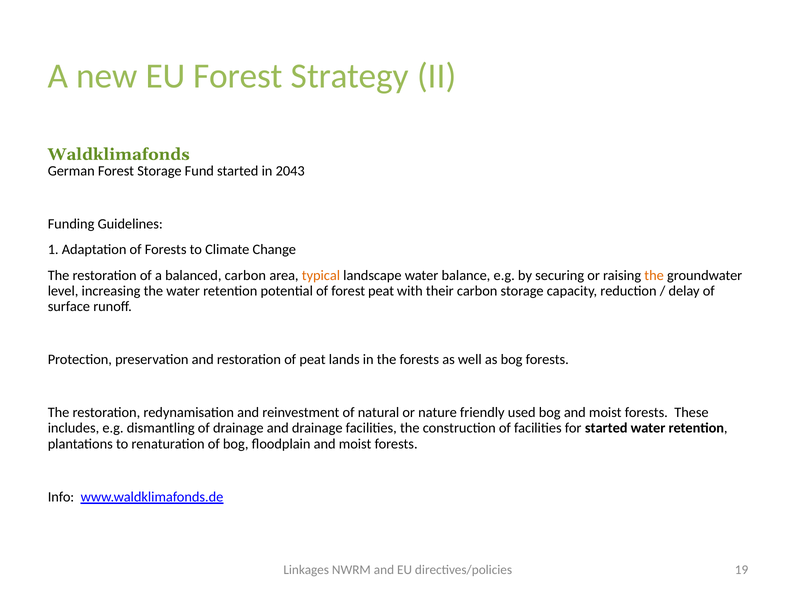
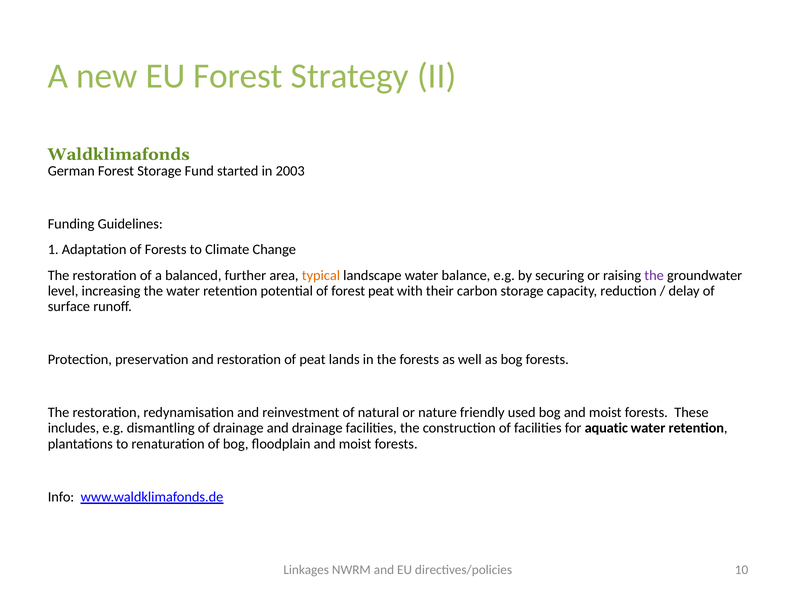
2043: 2043 -> 2003
balanced carbon: carbon -> further
the at (654, 275) colour: orange -> purple
for started: started -> aquatic
19: 19 -> 10
